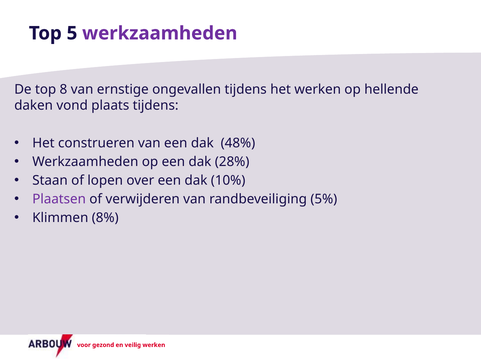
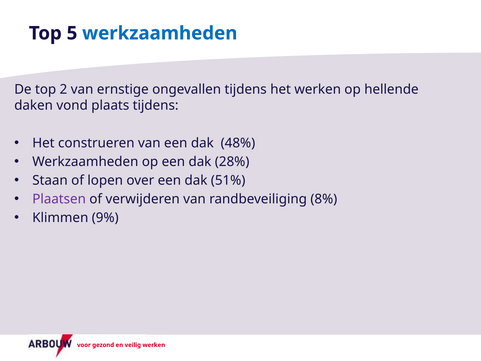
werkzaamheden at (160, 33) colour: purple -> blue
8: 8 -> 2
10%: 10% -> 51%
5%: 5% -> 8%
8%: 8% -> 9%
